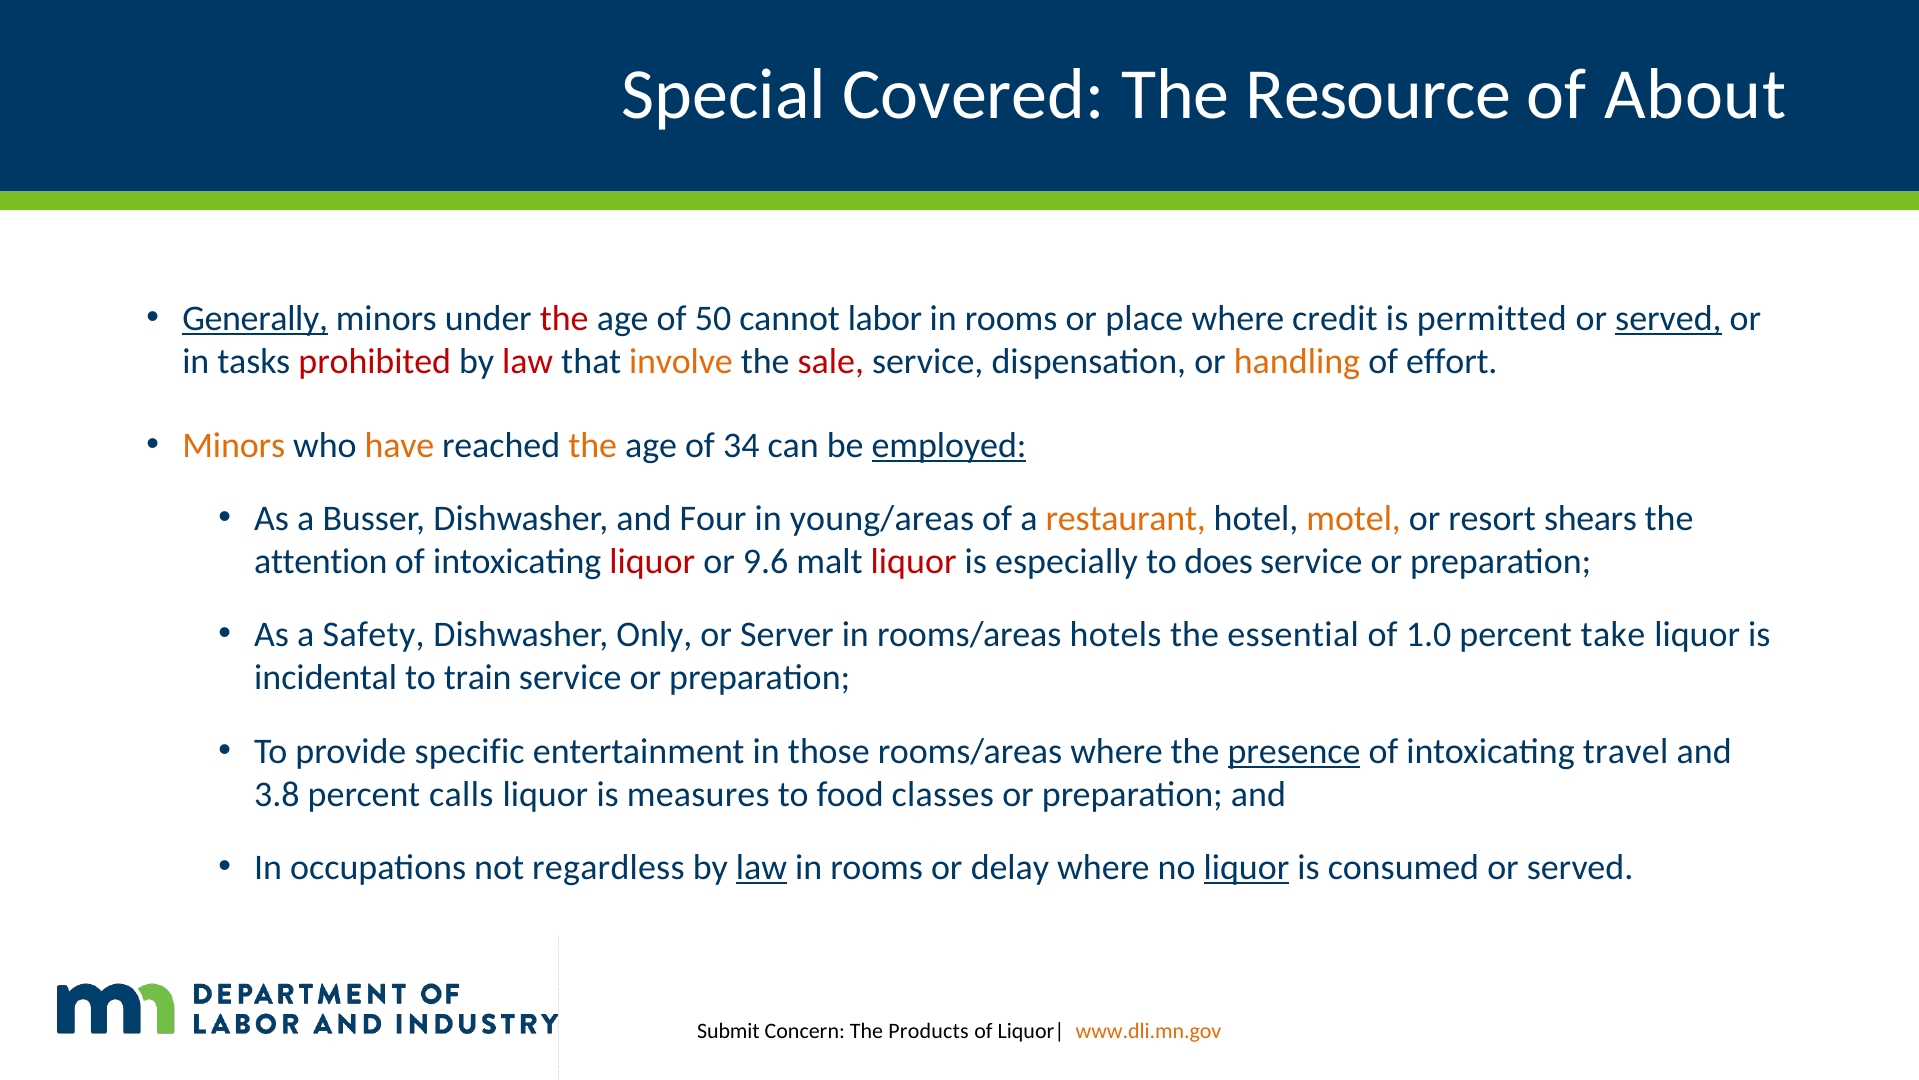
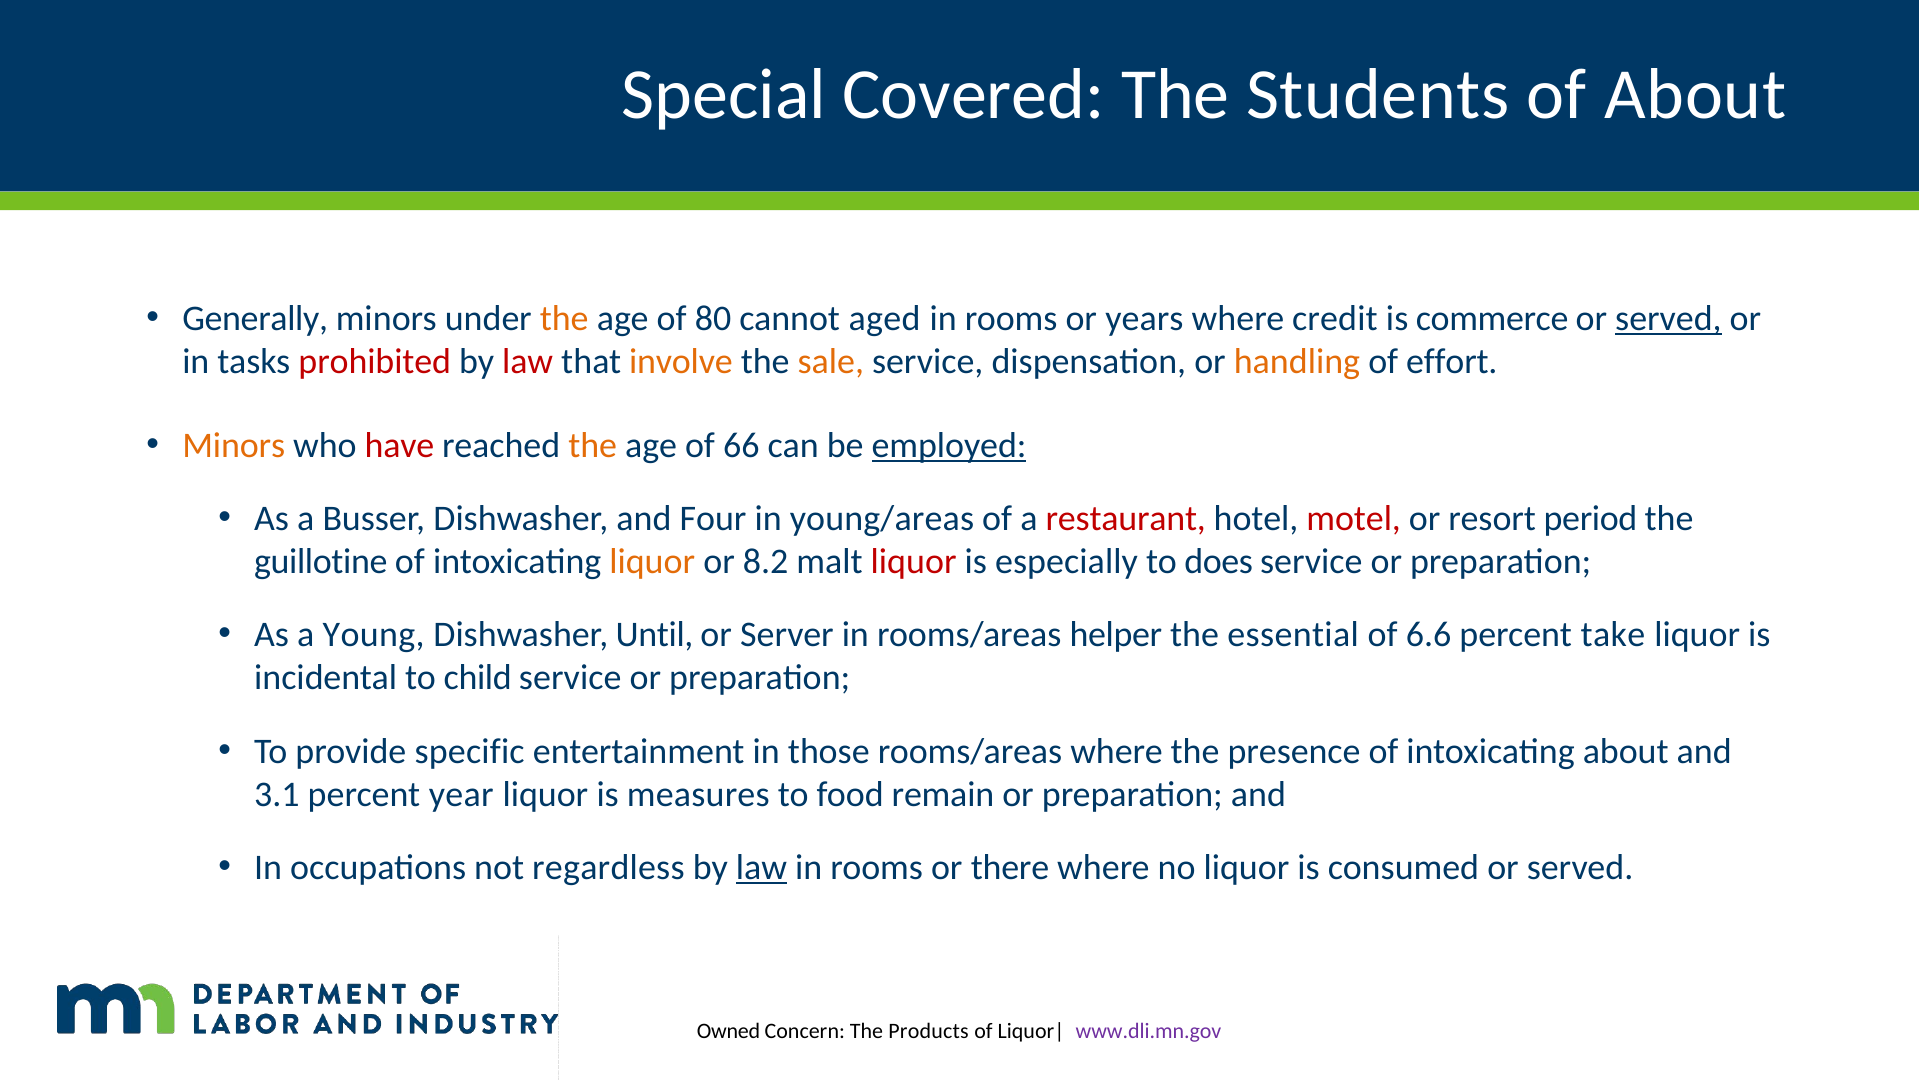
Resource: Resource -> Students
Generally underline: present -> none
the at (564, 319) colour: red -> orange
50: 50 -> 80
labor: labor -> aged
place: place -> years
permitted: permitted -> commerce
sale colour: red -> orange
have colour: orange -> red
34: 34 -> 66
restaurant colour: orange -> red
motel colour: orange -> red
shears: shears -> period
attention: attention -> guillotine
liquor at (652, 561) colour: red -> orange
9.6: 9.6 -> 8.2
Safety: Safety -> Young
Only: Only -> Until
hotels: hotels -> helper
1.0: 1.0 -> 6.6
train: train -> child
presence underline: present -> none
intoxicating travel: travel -> about
3.8: 3.8 -> 3.1
calls: calls -> year
classes: classes -> remain
delay: delay -> there
liquor at (1246, 867) underline: present -> none
Submit: Submit -> Owned
www.dli.mn.gov colour: orange -> purple
